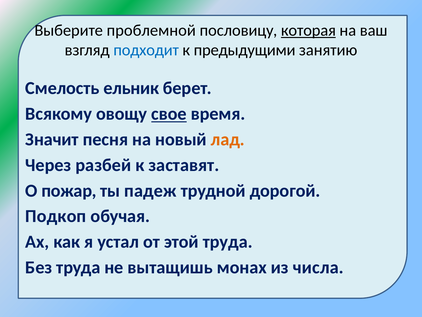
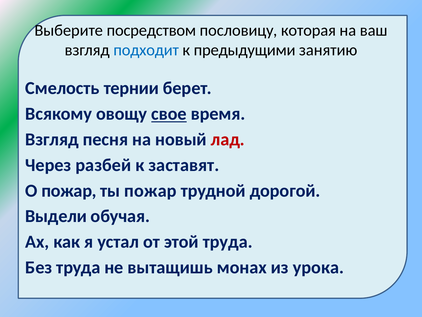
проблемной: проблемной -> посредством
которая underline: present -> none
ельник: ельник -> тернии
Значит at (52, 139): Значит -> Взгляд
лад colour: orange -> red
ты падеж: падеж -> пожар
Подкоп: Подкоп -> Выдели
числа: числа -> урока
